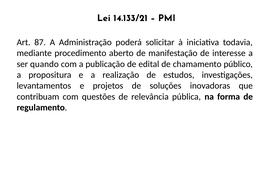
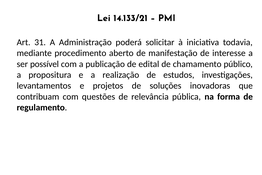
87: 87 -> 31
quando: quando -> possível
